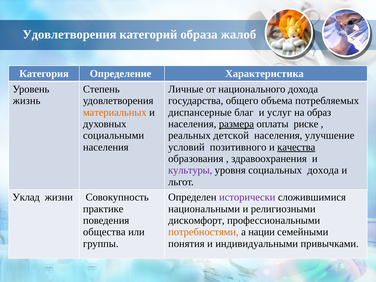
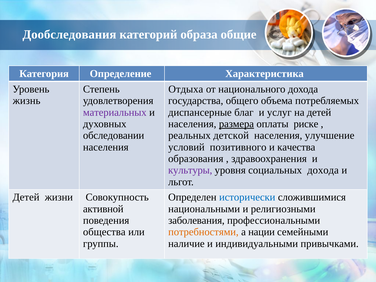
Удовлетворения at (70, 35): Удовлетворения -> Дообследования
жалоб: жалоб -> общие
Личные: Личные -> Отдыха
материальных colour: orange -> purple
на образ: образ -> детей
социальными: социальными -> обследовании
качества underline: present -> none
Уклад at (26, 197): Уклад -> Детей
исторически colour: purple -> blue
практике: практике -> активной
дискомфорт: дискомфорт -> заболевания
понятия: понятия -> наличие
